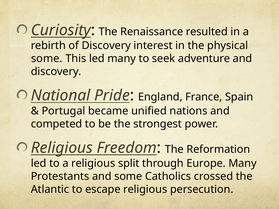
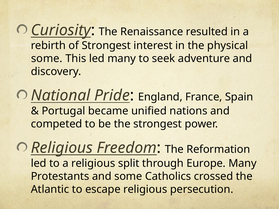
of Discovery: Discovery -> Strongest
